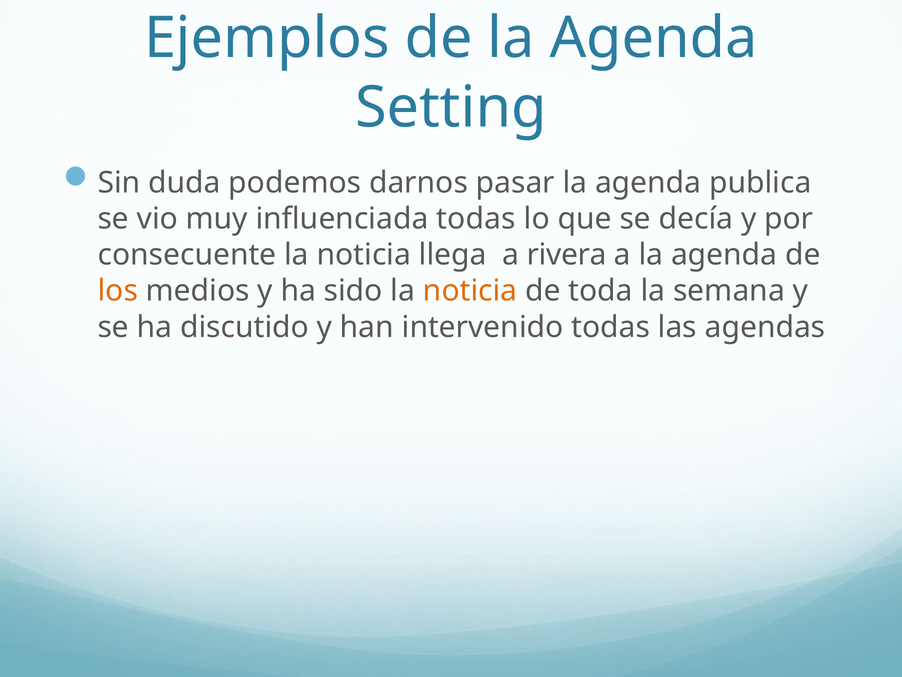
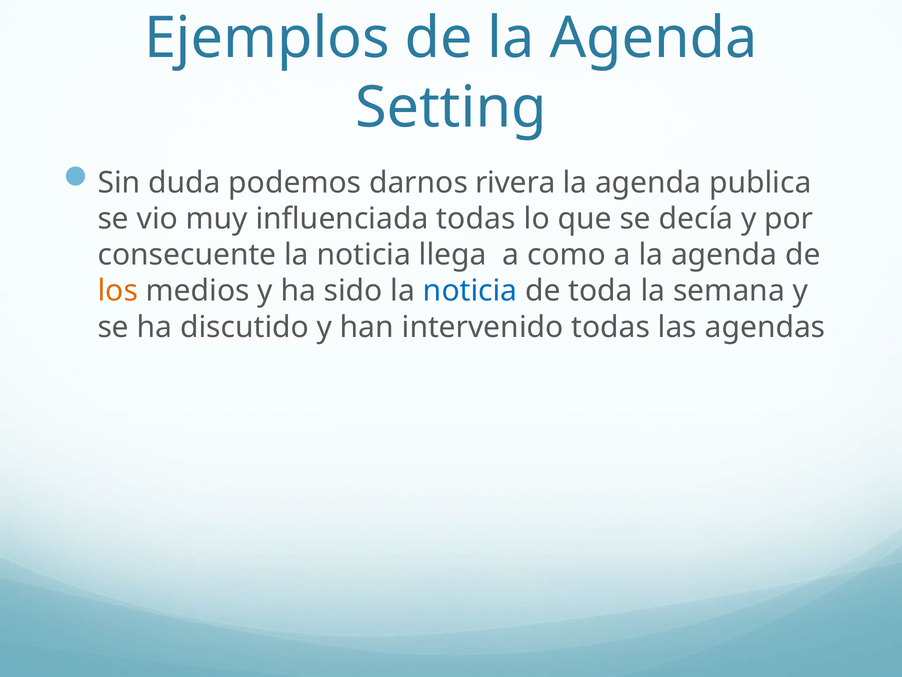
pasar: pasar -> rivera
rivera: rivera -> como
noticia at (470, 291) colour: orange -> blue
